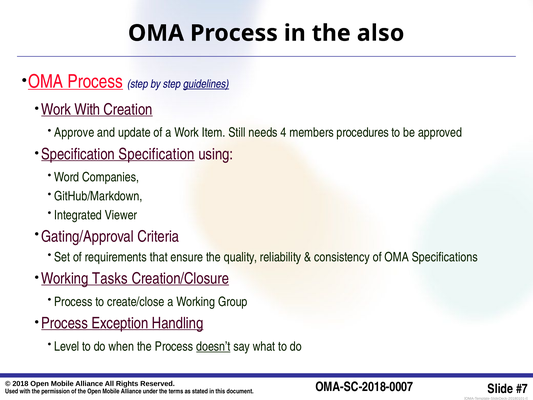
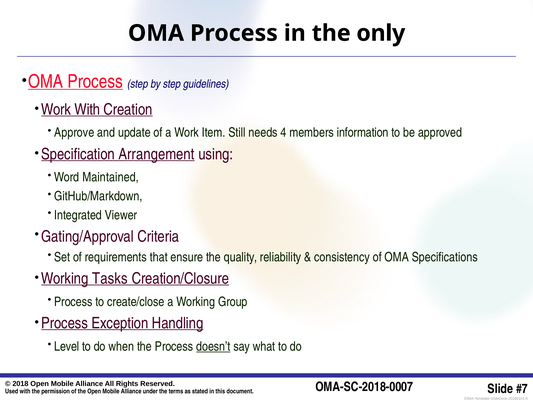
also: also -> only
guidelines underline: present -> none
procedures: procedures -> information
Specification Specification: Specification -> Arrangement
Companies: Companies -> Maintained
